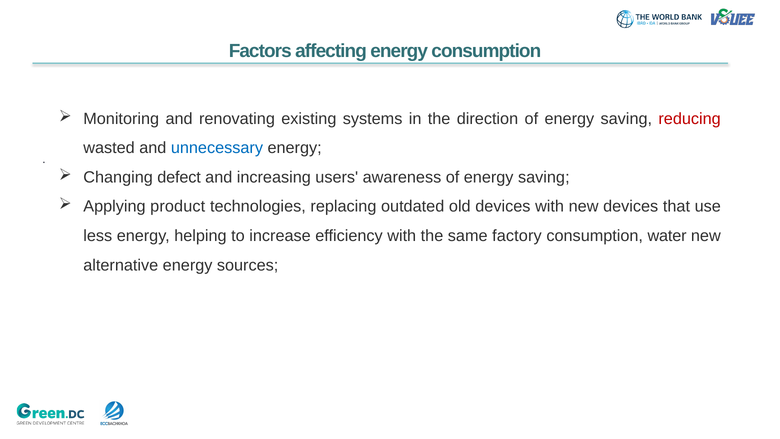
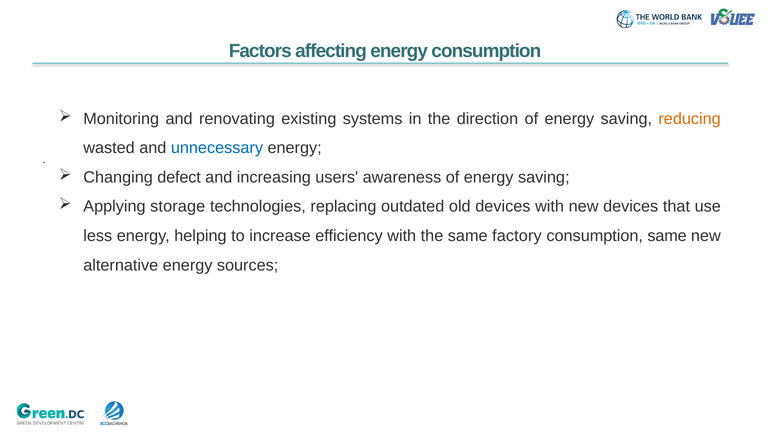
reducing colour: red -> orange
product: product -> storage
consumption water: water -> same
